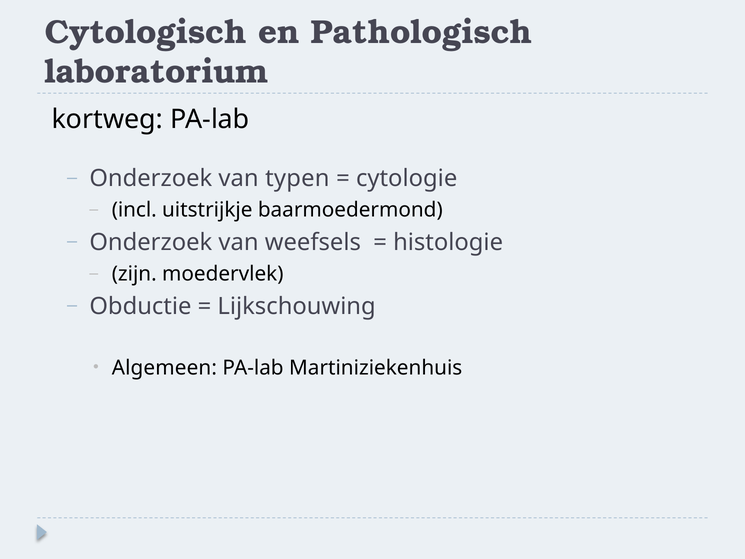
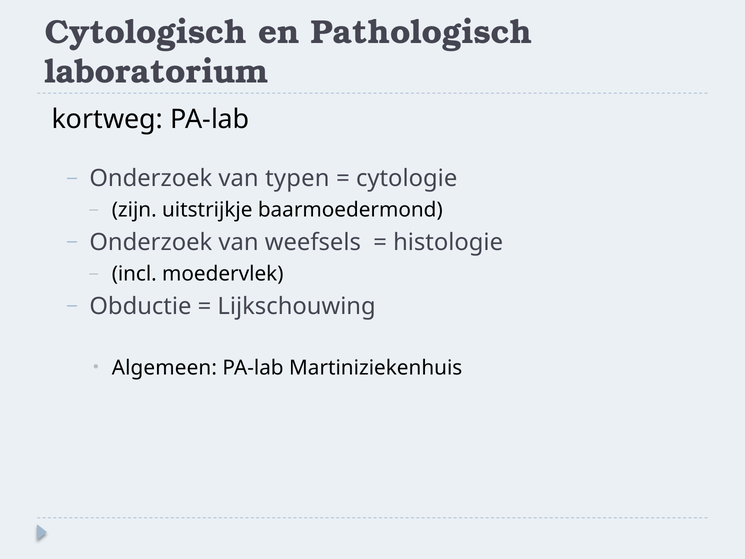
incl: incl -> zijn
zijn: zijn -> incl
